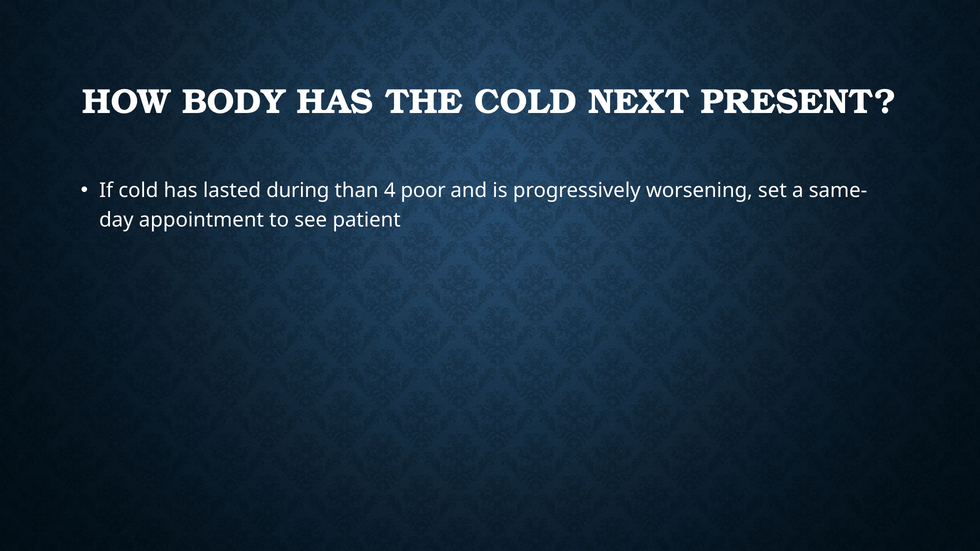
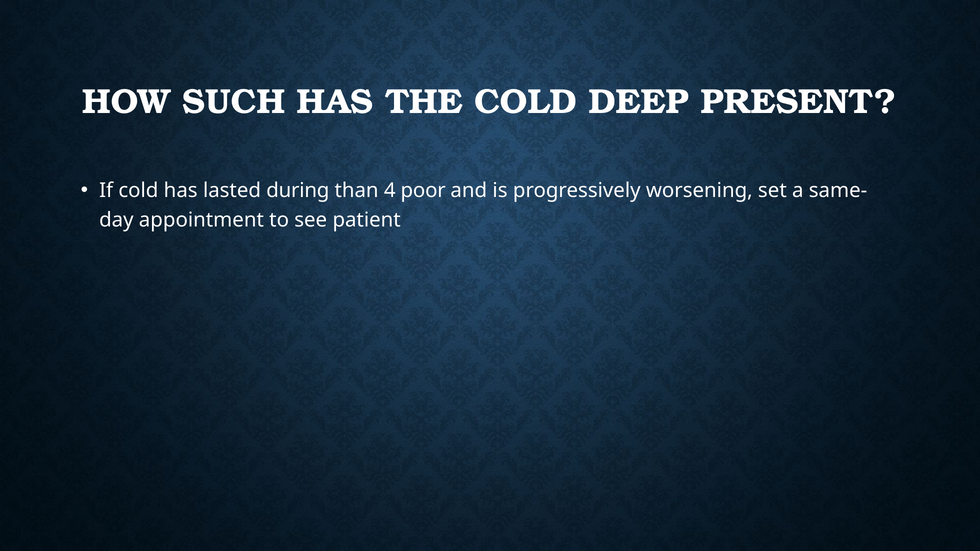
BODY: BODY -> SUCH
NEXT: NEXT -> DEEP
